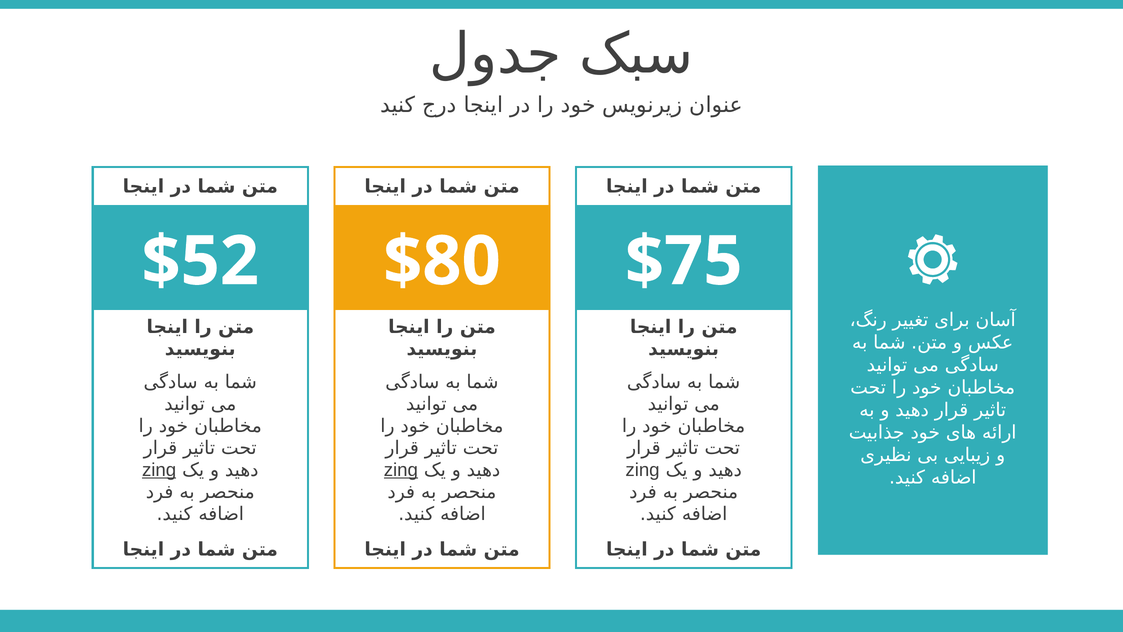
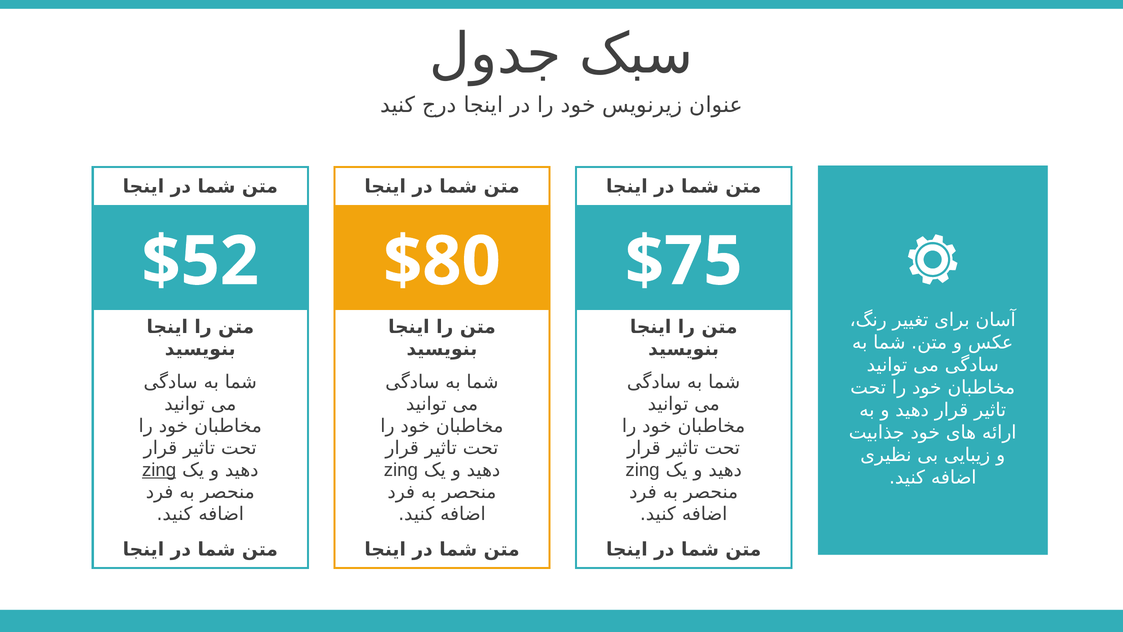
zing at (401, 470) underline: present -> none
